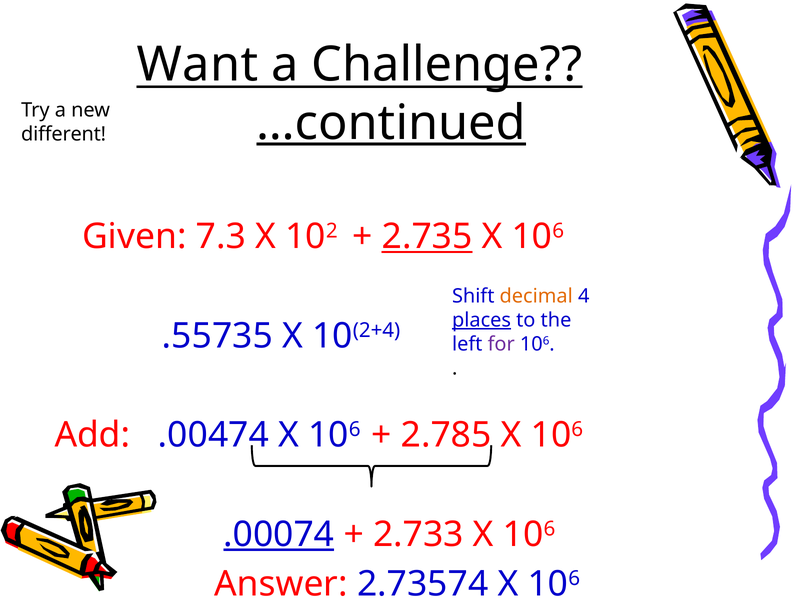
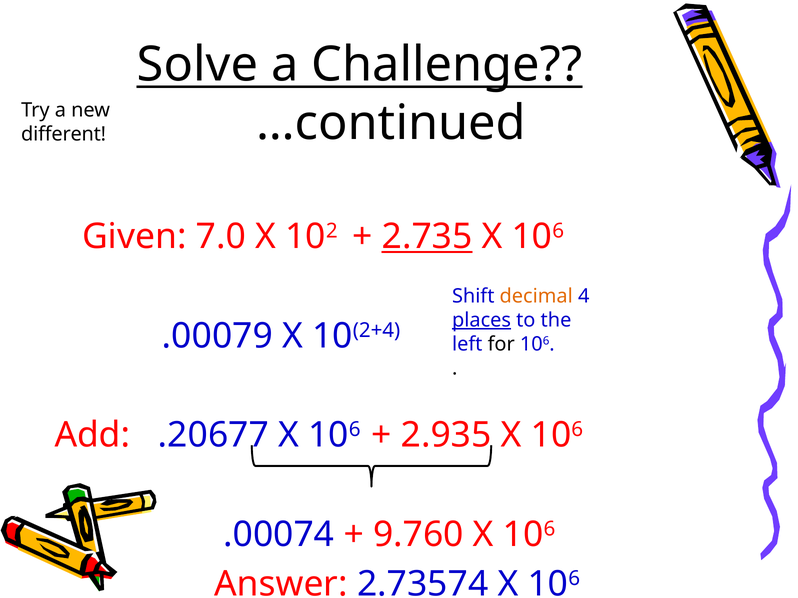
Want: Want -> Solve
…continued underline: present -> none
7.3: 7.3 -> 7.0
.55735: .55735 -> .00079
for colour: purple -> black
.00474: .00474 -> .20677
2.785: 2.785 -> 2.935
.00074 underline: present -> none
2.733: 2.733 -> 9.760
